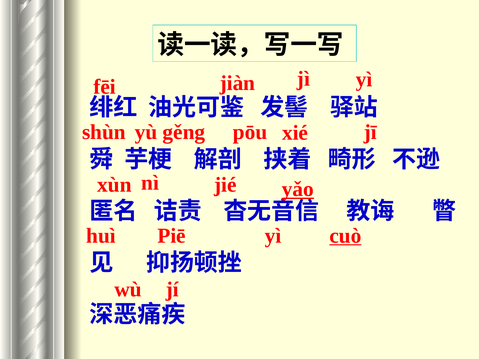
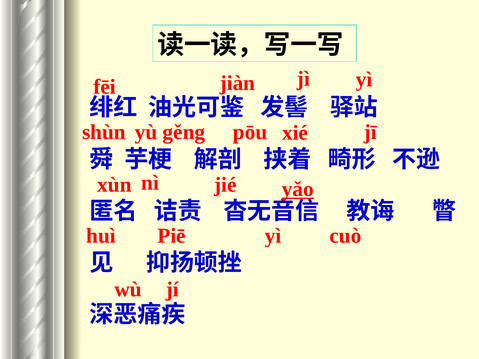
cuò underline: present -> none
